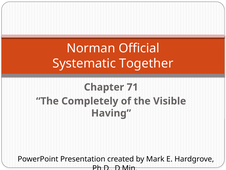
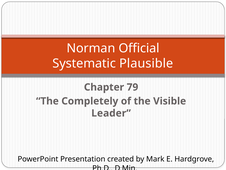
Together: Together -> Plausible
71: 71 -> 79
Having: Having -> Leader
